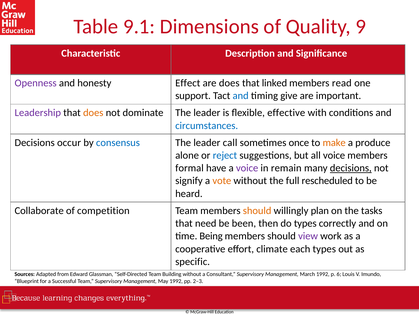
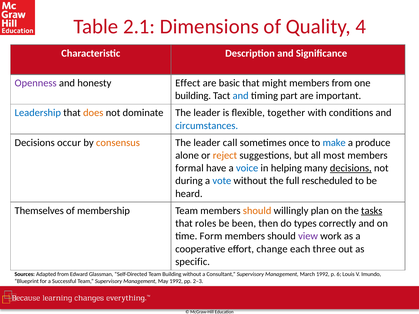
9.1: 9.1 -> 2.1
9: 9 -> 4
are does: does -> basic
linked: linked -> might
members read: read -> from
support at (193, 96): support -> building
give: give -> part
Leadership colour: purple -> blue
effective: effective -> together
consensus colour: blue -> orange
make colour: orange -> blue
reject colour: blue -> orange
all voice: voice -> most
voice at (247, 168) colour: purple -> blue
remain: remain -> helping
signify: signify -> during
vote colour: orange -> blue
Collaborate: Collaborate -> Themselves
competition: competition -> membership
tasks underline: none -> present
need: need -> roles
Being: Being -> Form
climate: climate -> change
each types: types -> three
